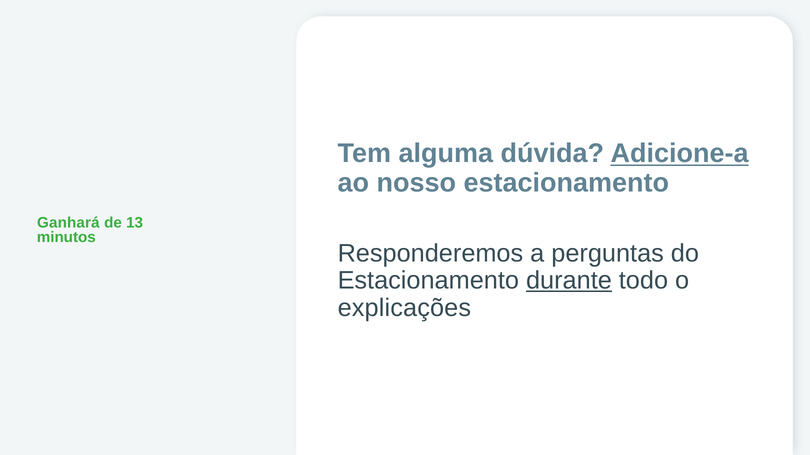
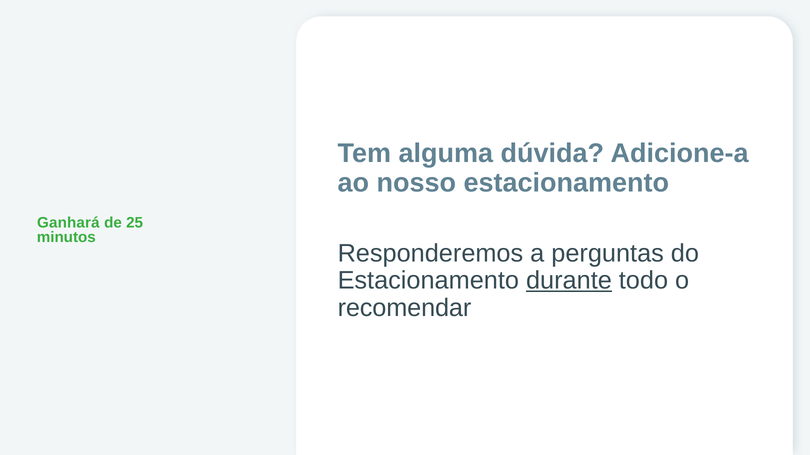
Adicione-a underline: present -> none
13: 13 -> 25
explicações: explicações -> recomendar
